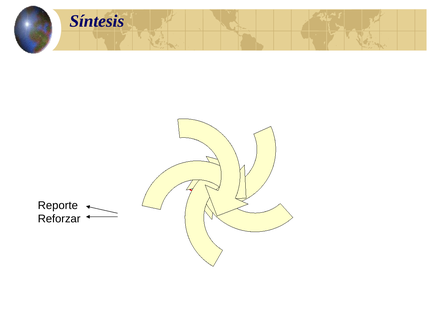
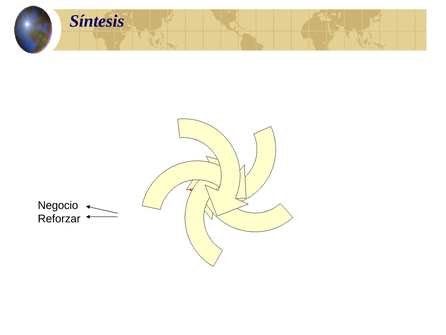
Reporte: Reporte -> Negocio
